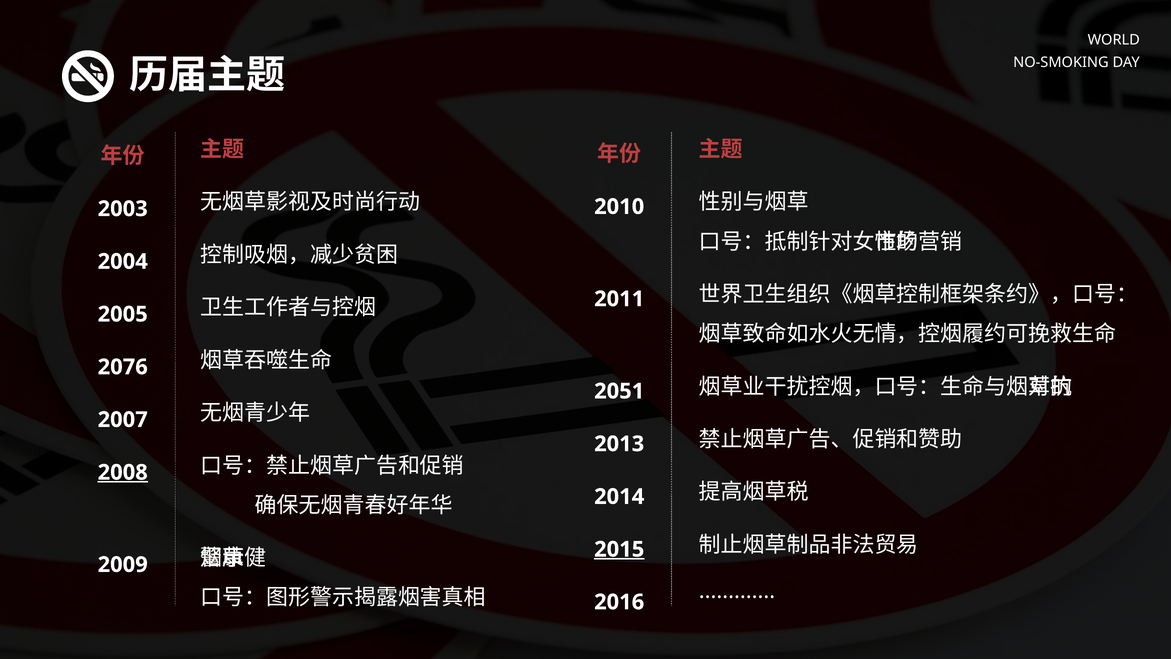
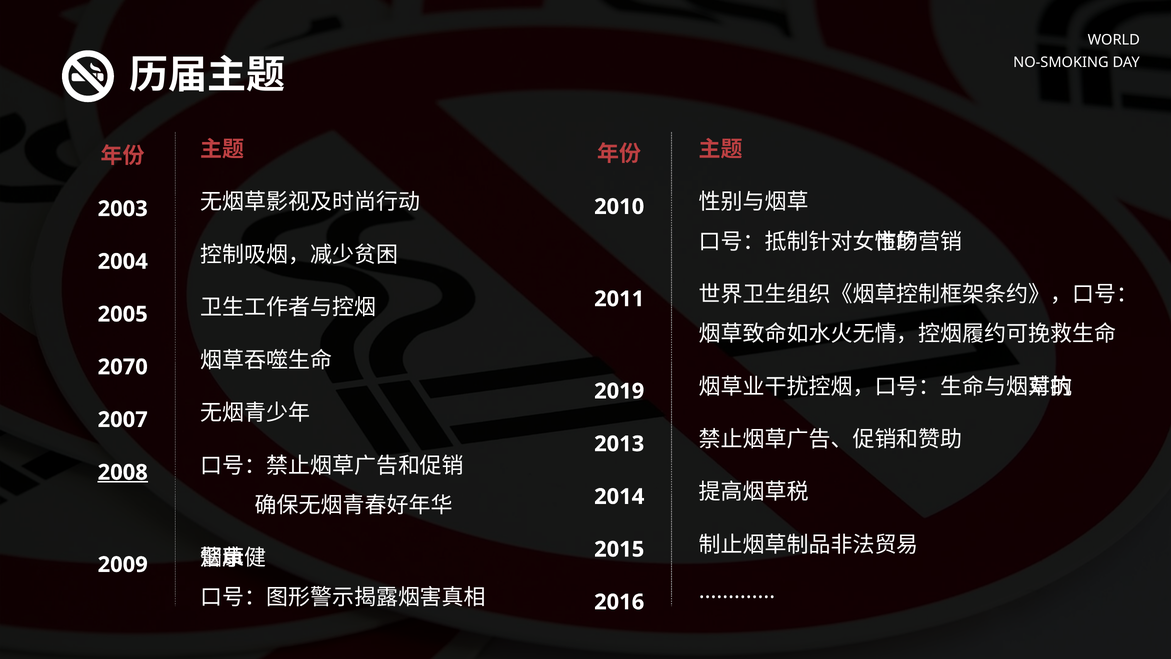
2076: 2076 -> 2070
2051: 2051 -> 2019
2015 underline: present -> none
